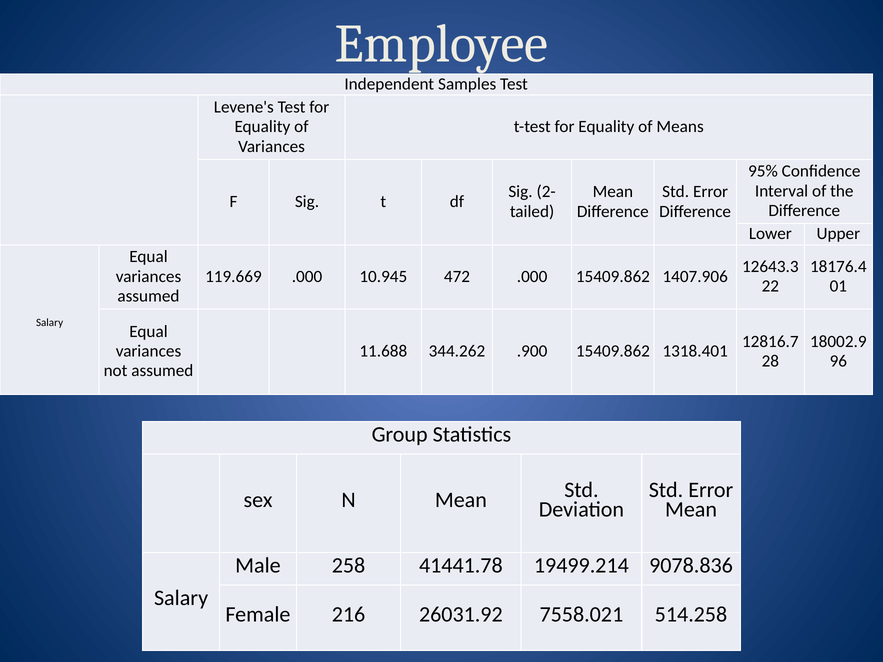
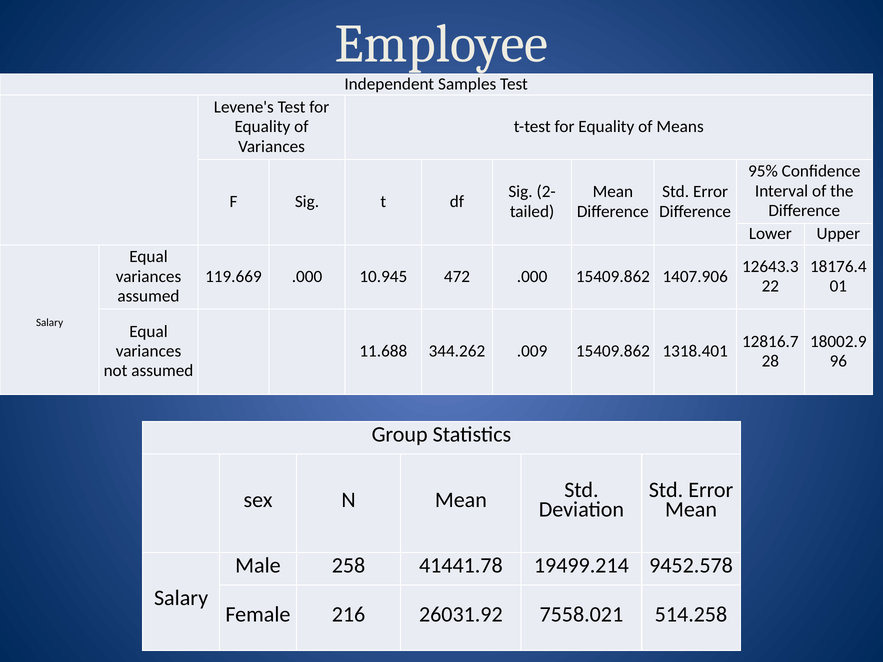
.900: .900 -> .009
9078.836: 9078.836 -> 9452.578
